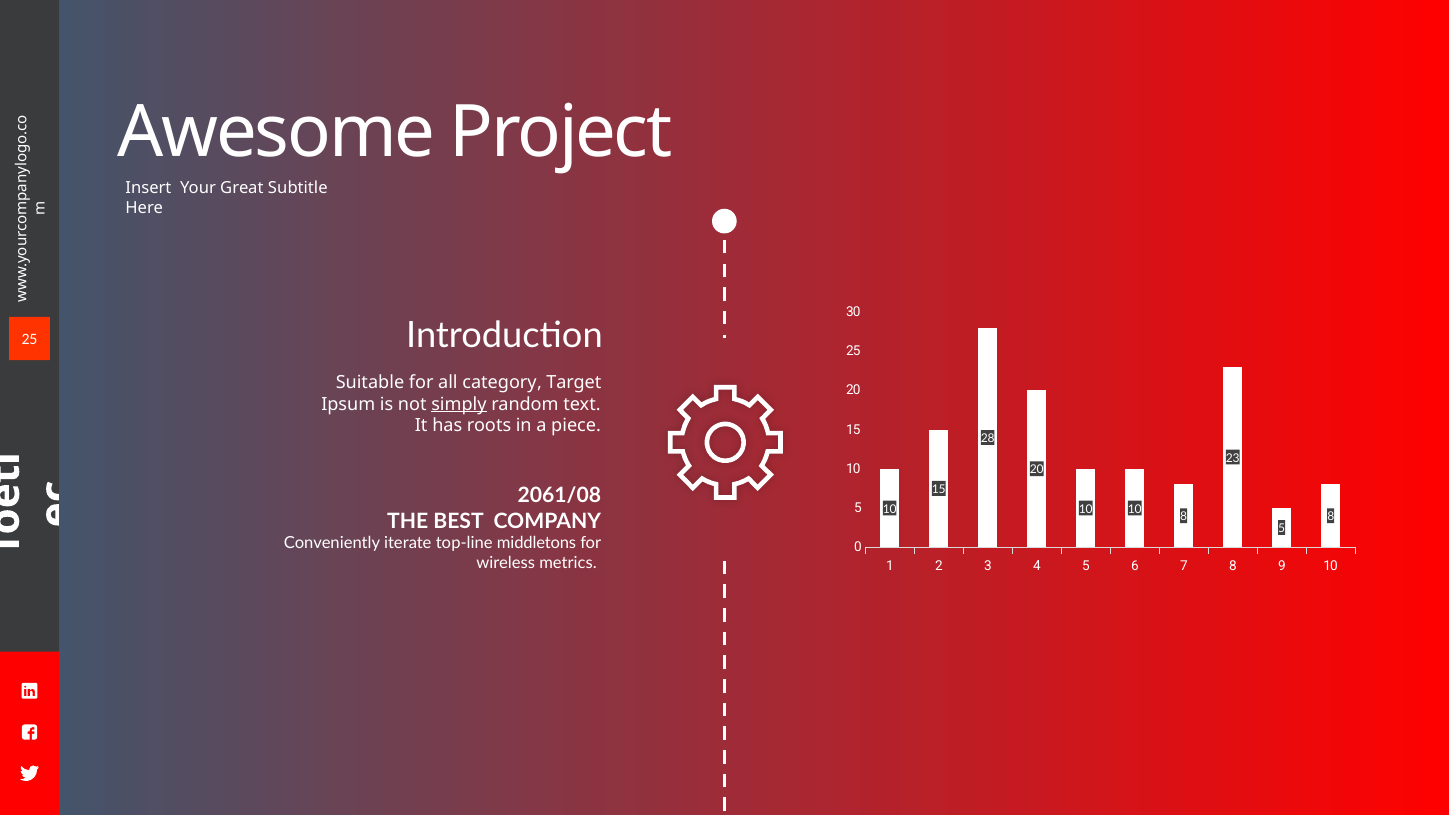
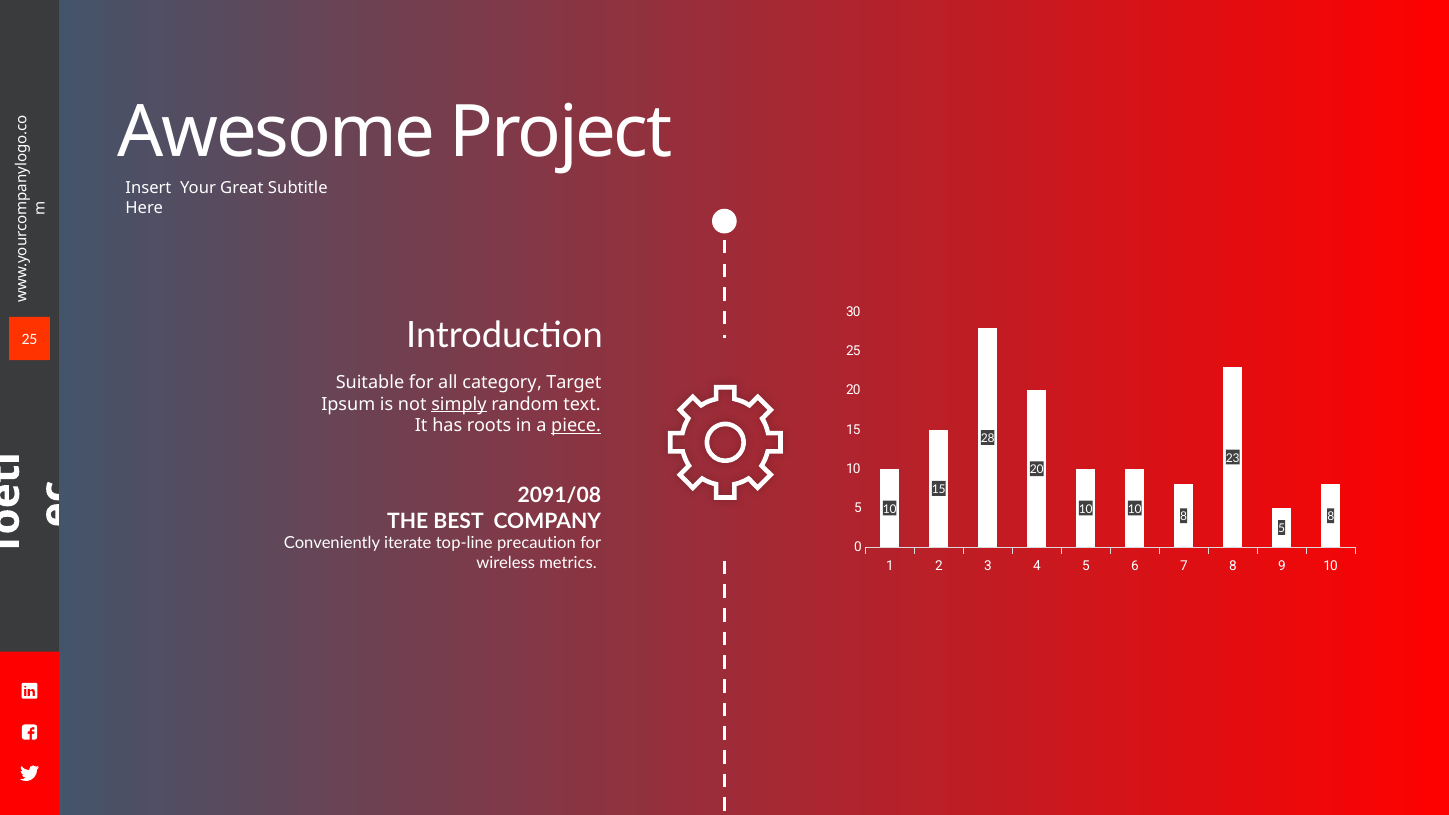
piece underline: none -> present
2061/08: 2061/08 -> 2091/08
middletons: middletons -> precaution
